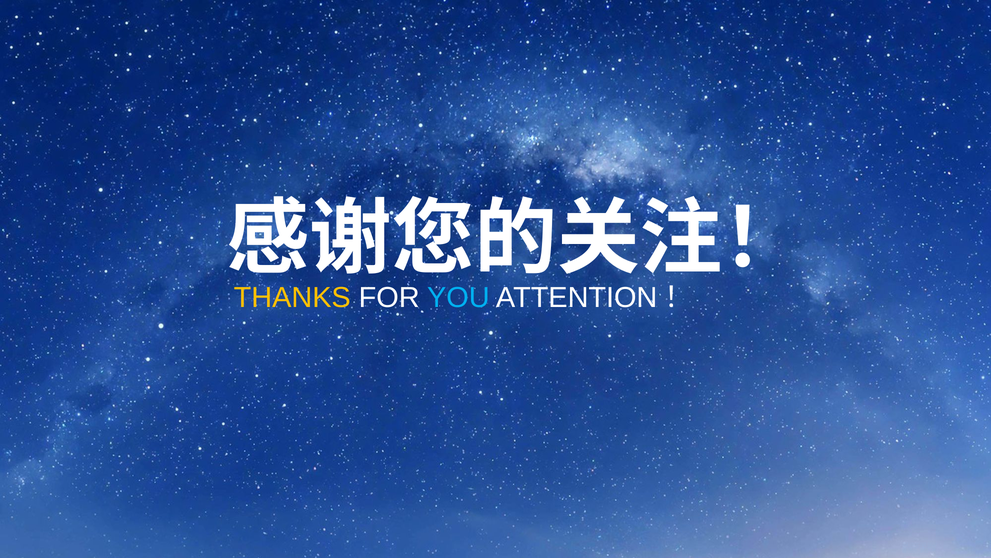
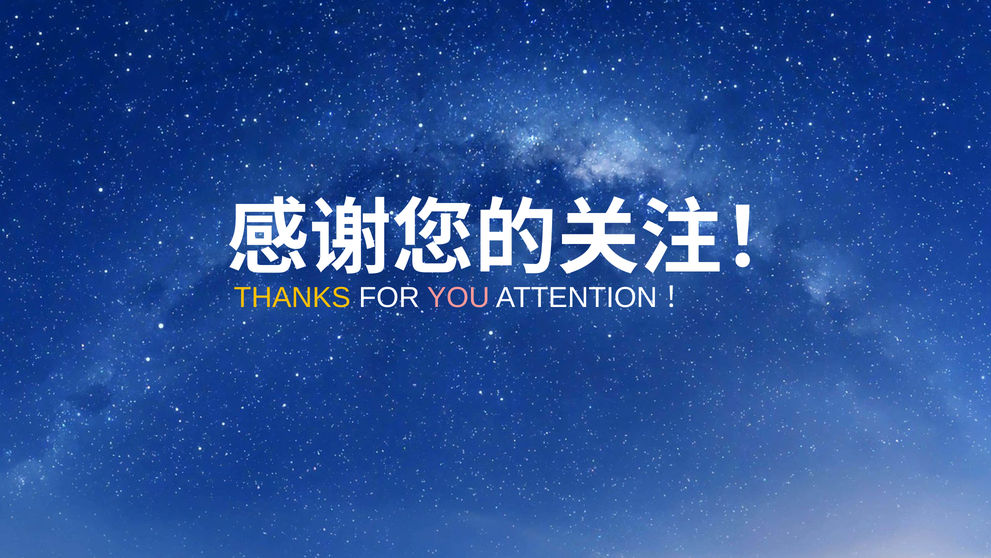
YOU colour: light blue -> pink
